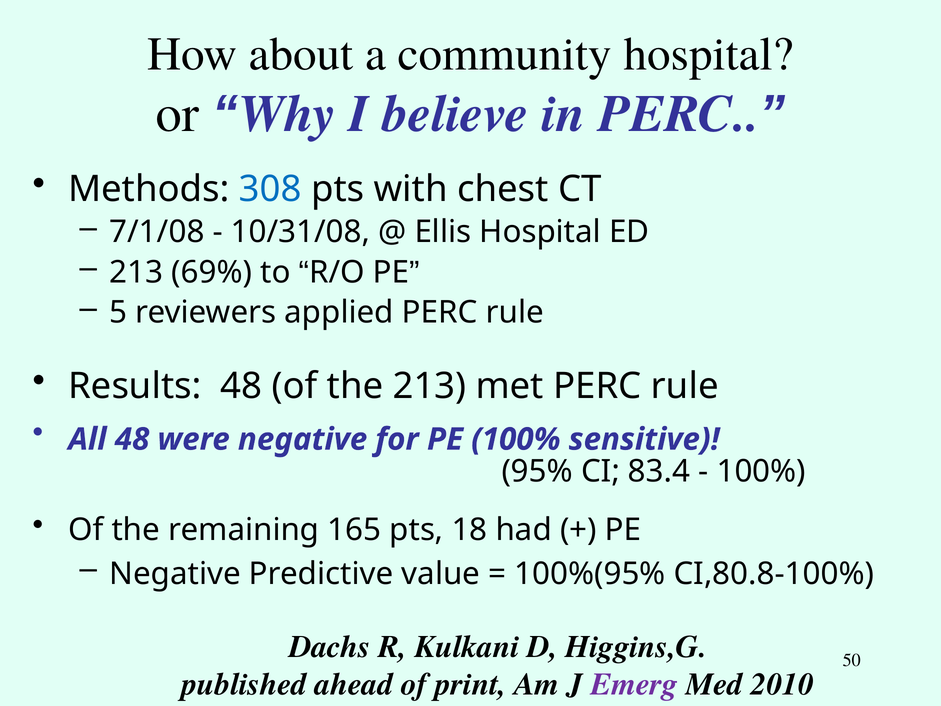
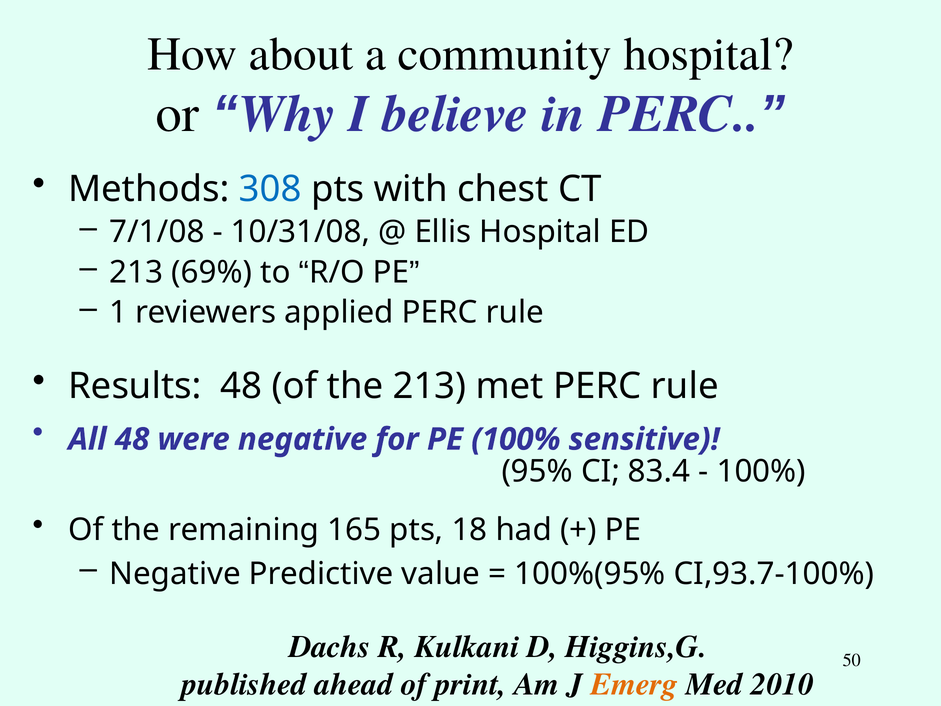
5: 5 -> 1
CI,80.8-100%: CI,80.8-100% -> CI,93.7-100%
Emerg colour: purple -> orange
